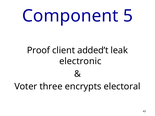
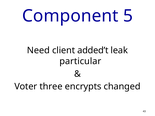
Proof: Proof -> Need
electronic: electronic -> particular
electoral: electoral -> changed
